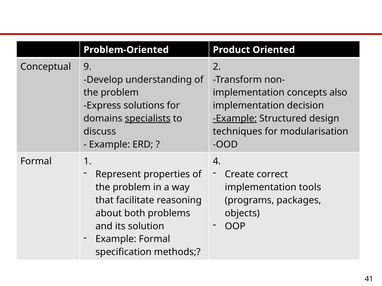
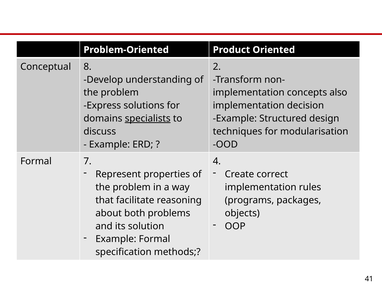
9: 9 -> 8
Example at (235, 119) underline: present -> none
1: 1 -> 7
tools: tools -> rules
